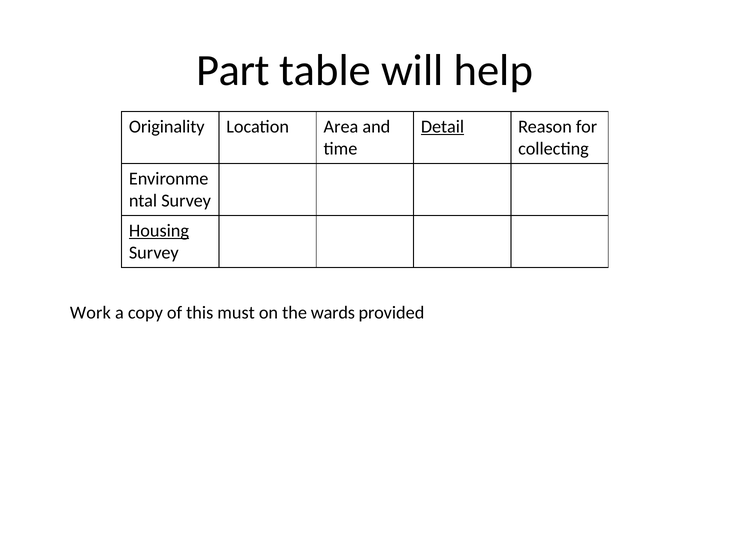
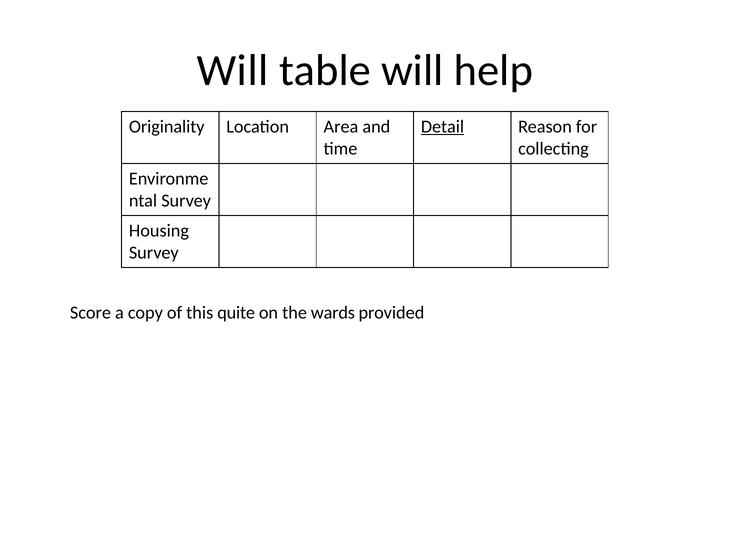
Part at (233, 71): Part -> Will
Housing underline: present -> none
Work: Work -> Score
must: must -> quite
